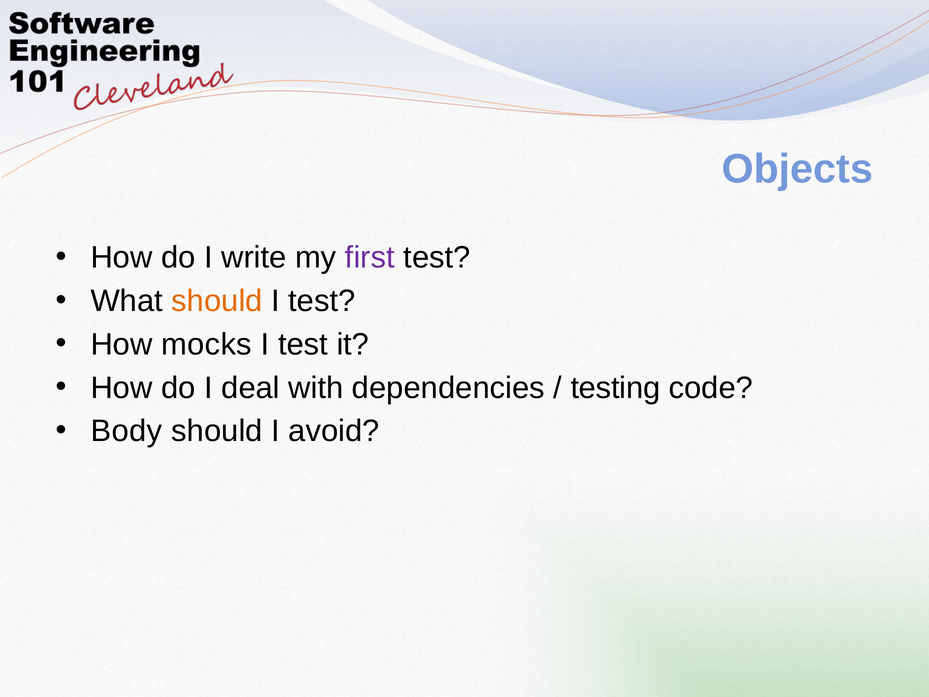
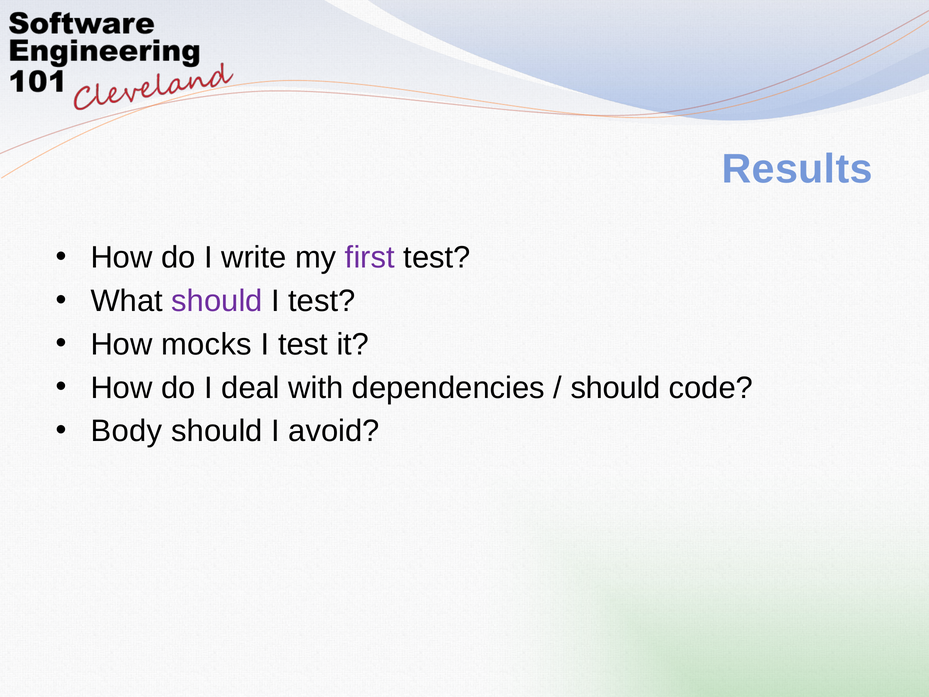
Objects: Objects -> Results
should at (217, 301) colour: orange -> purple
testing at (615, 388): testing -> should
